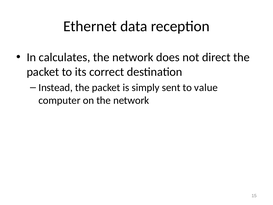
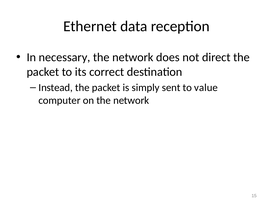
calculates: calculates -> necessary
